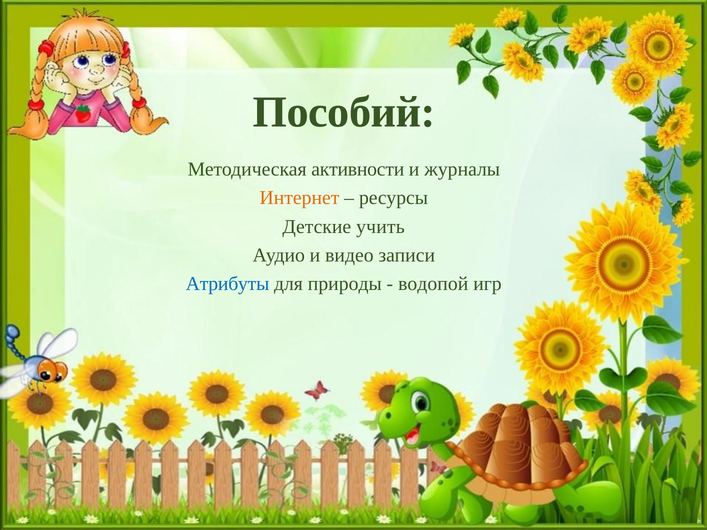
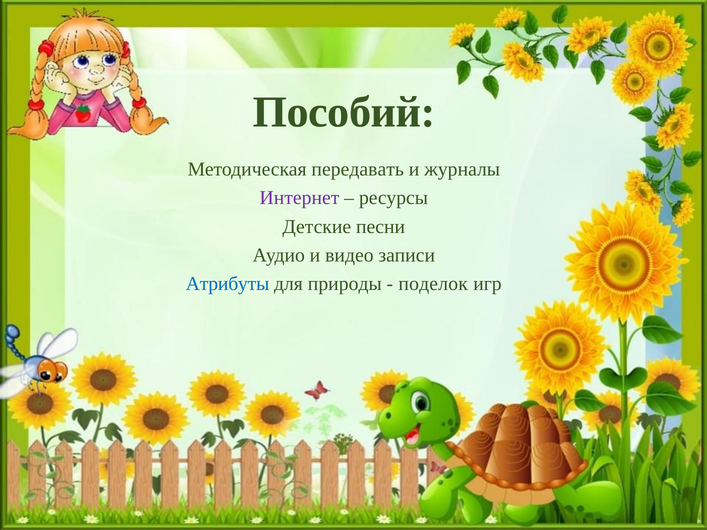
активности: активности -> передавать
Интернет colour: orange -> purple
учить: учить -> песни
водопой: водопой -> поделок
